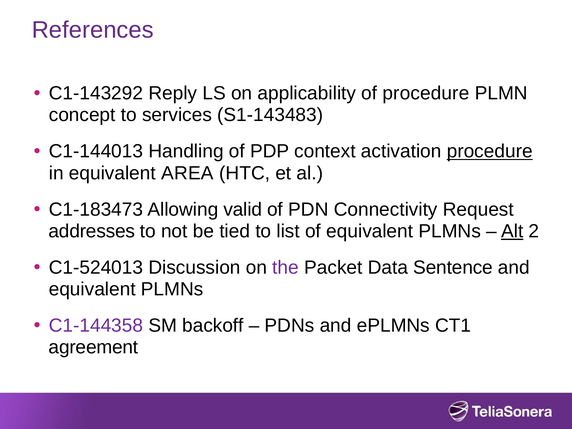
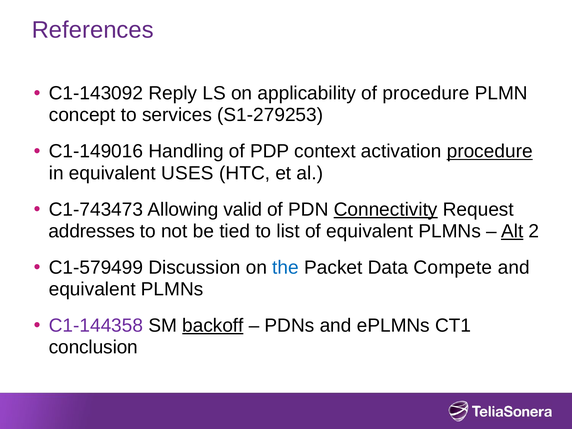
C1-143292: C1-143292 -> C1-143092
S1-143483: S1-143483 -> S1-279253
C1-144013: C1-144013 -> C1-149016
AREA: AREA -> USES
C1-183473: C1-183473 -> C1-743473
Connectivity underline: none -> present
C1-524013: C1-524013 -> C1-579499
the colour: purple -> blue
Sentence: Sentence -> Compete
backoff underline: none -> present
agreement: agreement -> conclusion
